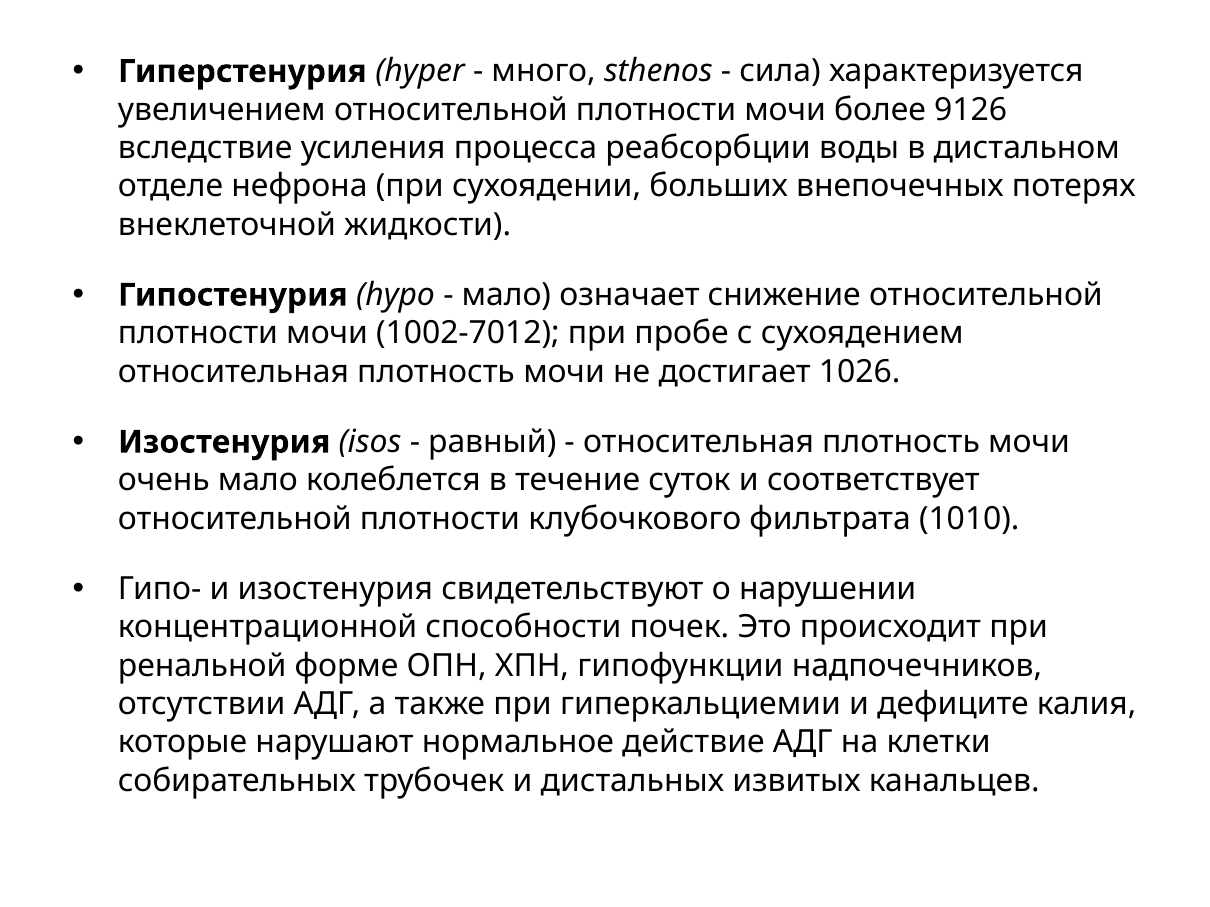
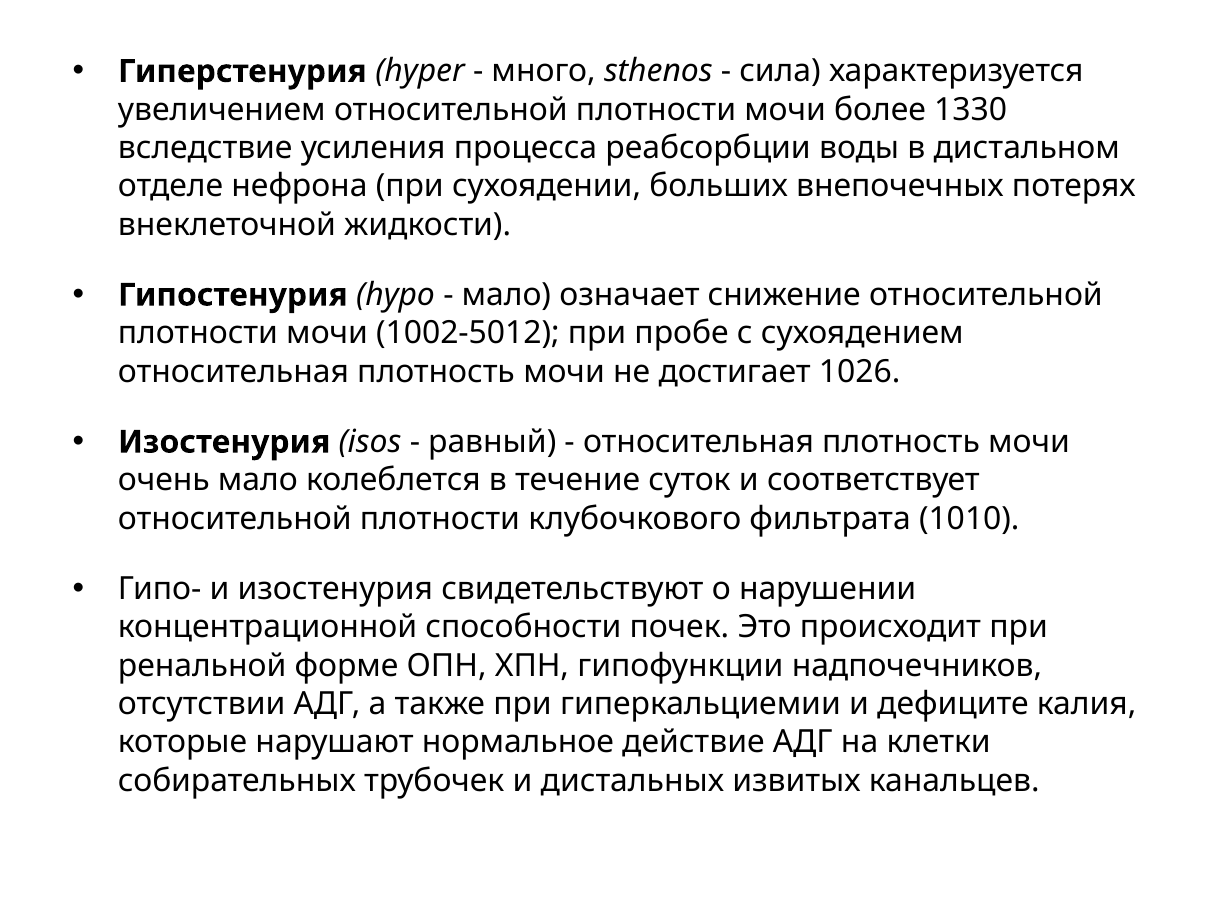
9126: 9126 -> 1330
1002-7012: 1002-7012 -> 1002-5012
